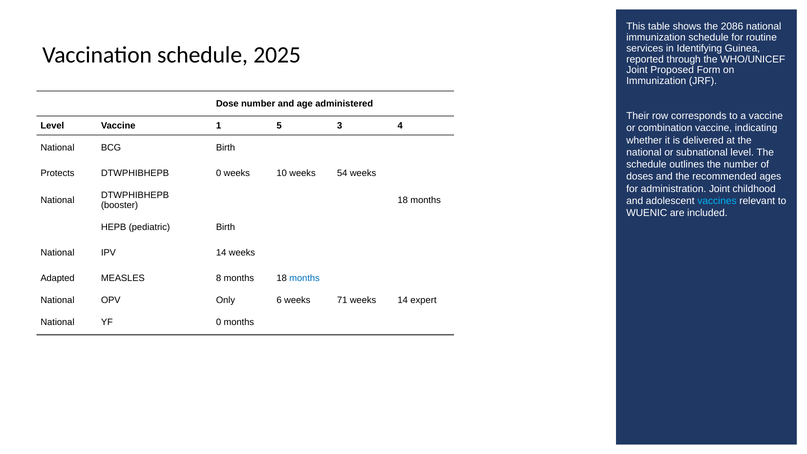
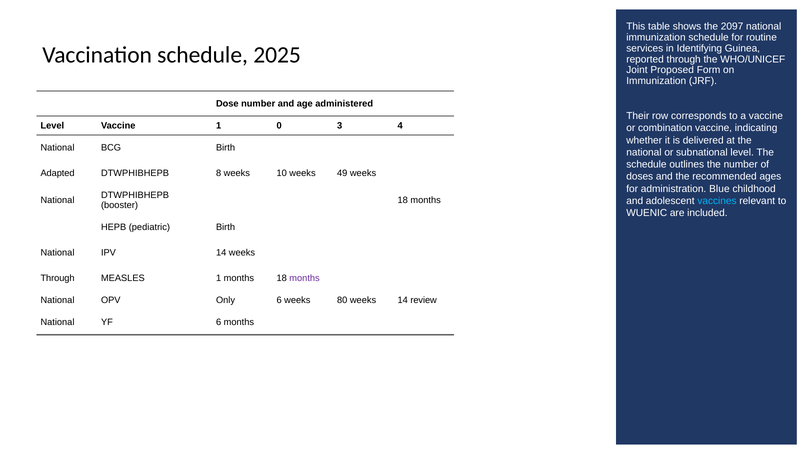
2086: 2086 -> 2097
5: 5 -> 0
Protects: Protects -> Adapted
DTWPHIBHEPB 0: 0 -> 8
54: 54 -> 49
administration Joint: Joint -> Blue
Adapted at (58, 278): Adapted -> Through
MEASLES 8: 8 -> 1
months at (305, 278) colour: blue -> purple
71: 71 -> 80
expert: expert -> review
YF 0: 0 -> 6
